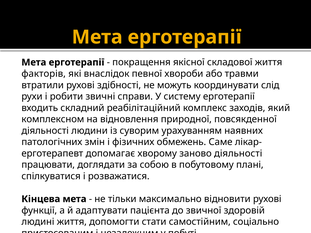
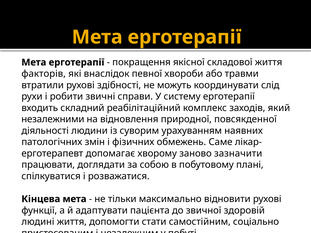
комплексном: комплексном -> незалежними
заново діяльності: діяльності -> зазначити
